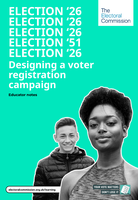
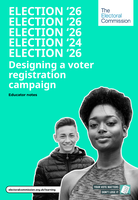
51: 51 -> 24
